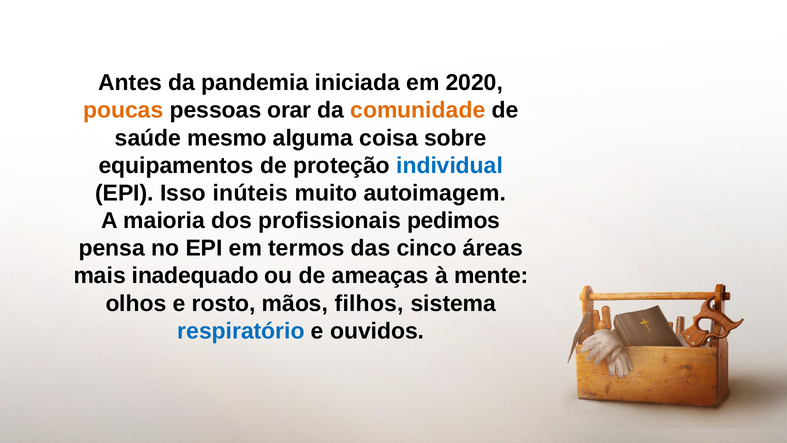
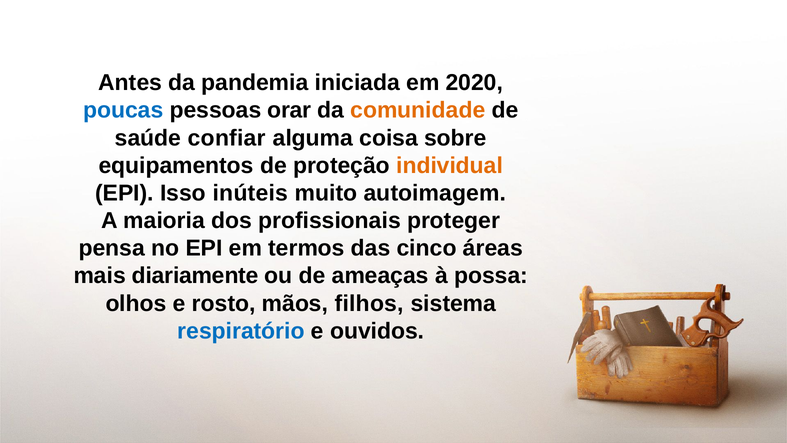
poucas colour: orange -> blue
mesmo: mesmo -> confiar
individual colour: blue -> orange
pedimos: pedimos -> proteger
inadequado: inadequado -> diariamente
mente: mente -> possa
